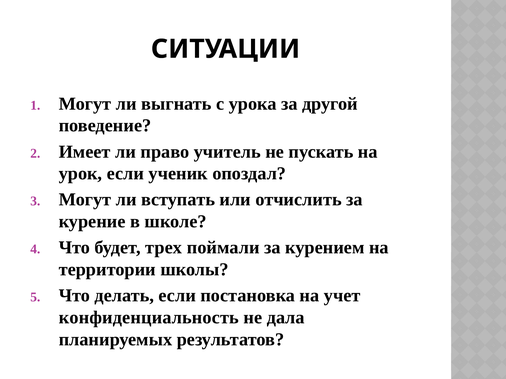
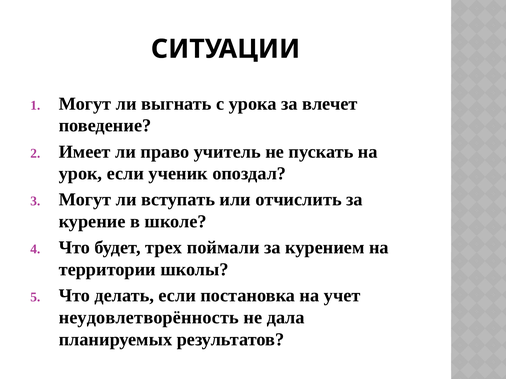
другой: другой -> влечет
конфиденциальность: конфиденциальность -> неудовлетворённость
